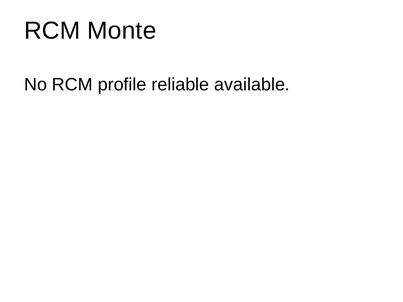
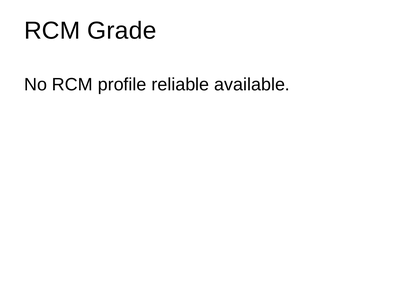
Monte: Monte -> Grade
